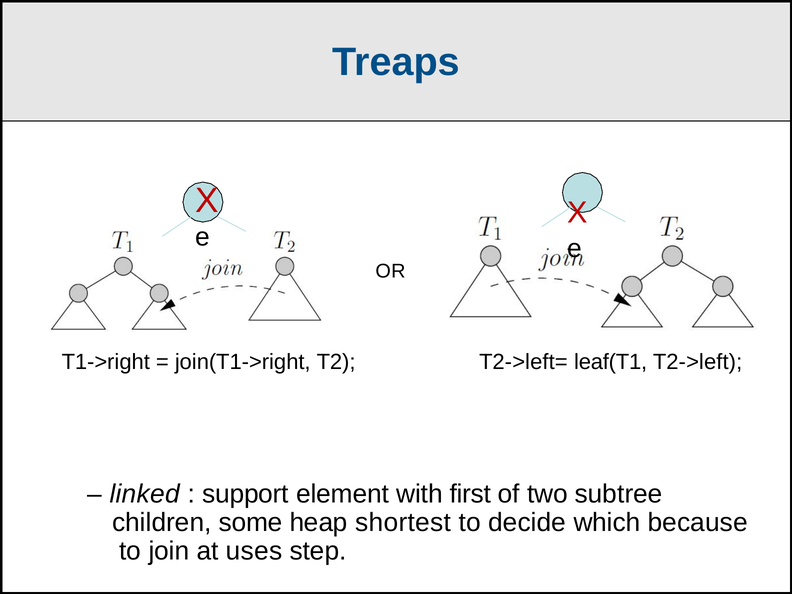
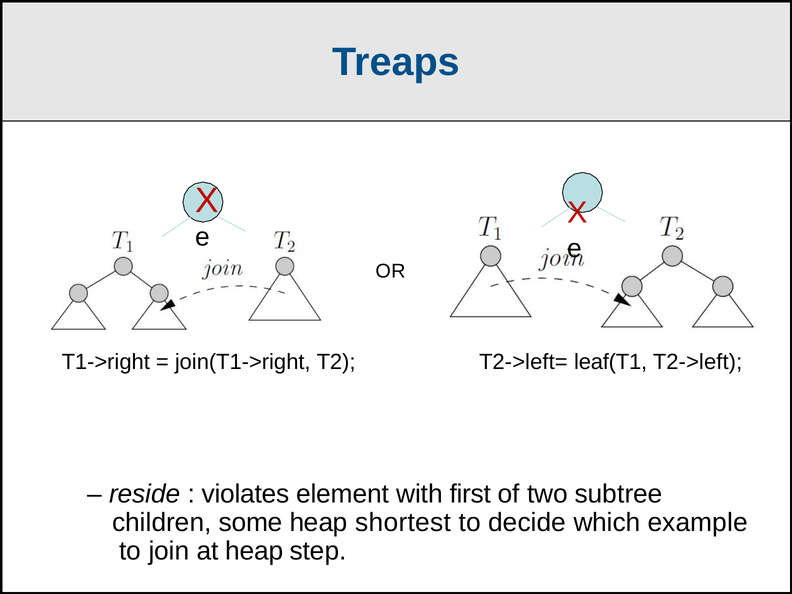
linked: linked -> reside
support: support -> violates
because: because -> example
at uses: uses -> heap
